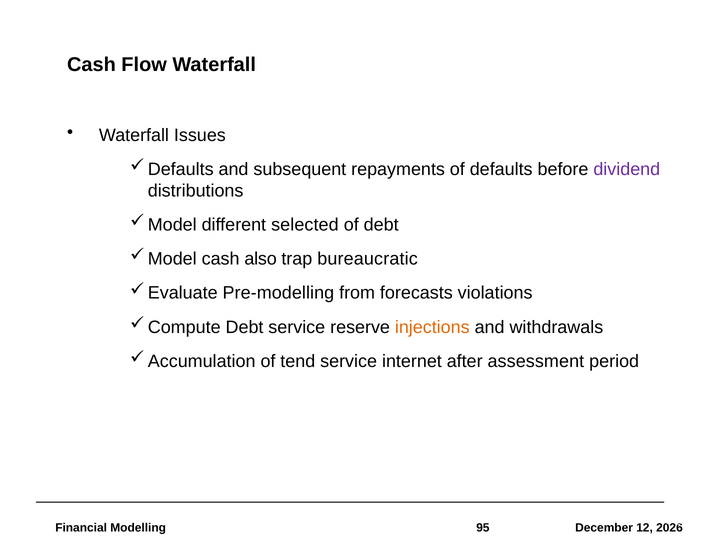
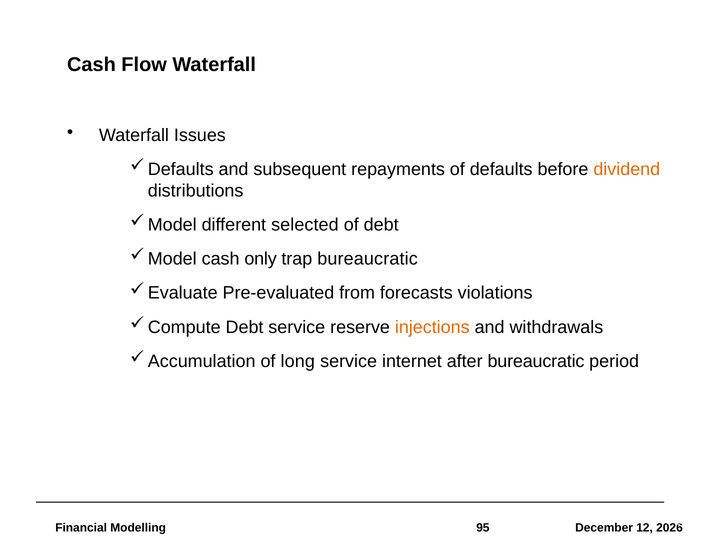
dividend colour: purple -> orange
also: also -> only
Pre-modelling: Pre-modelling -> Pre-evaluated
tend: tend -> long
after assessment: assessment -> bureaucratic
